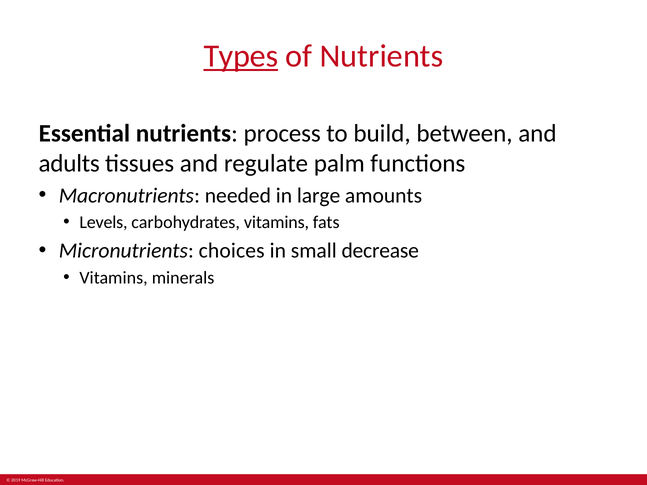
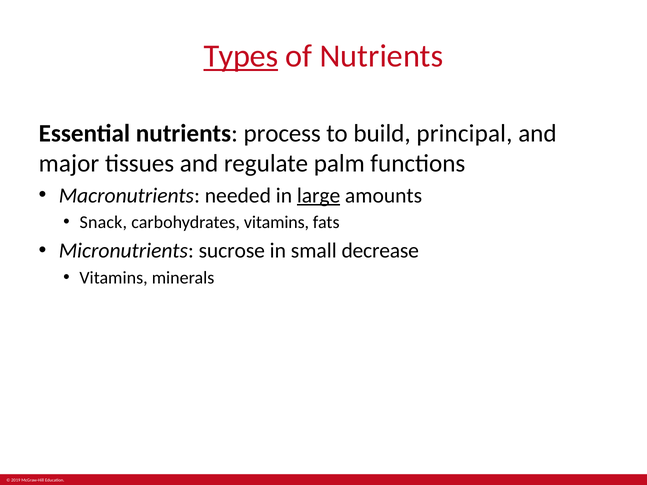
between: between -> principal
adults: adults -> major
large underline: none -> present
Levels: Levels -> Snack
choices: choices -> sucrose
